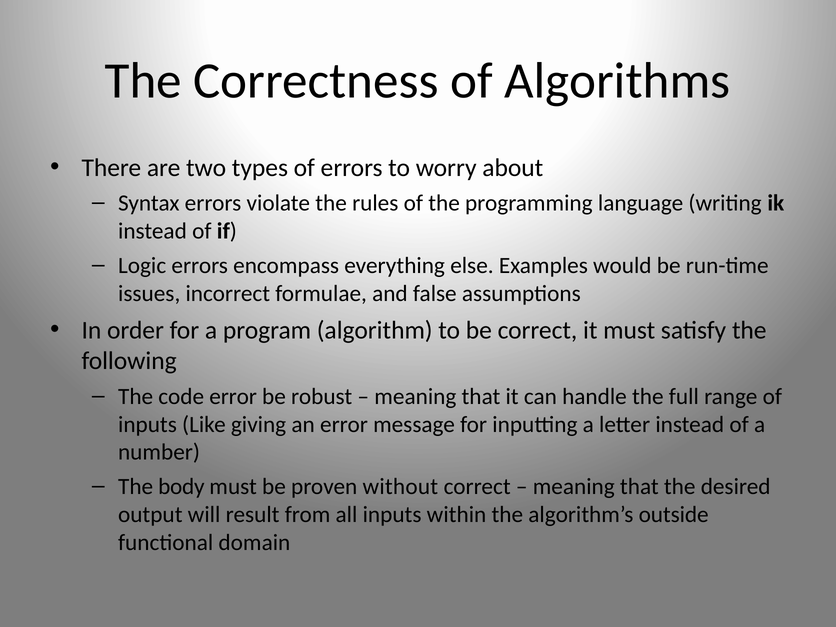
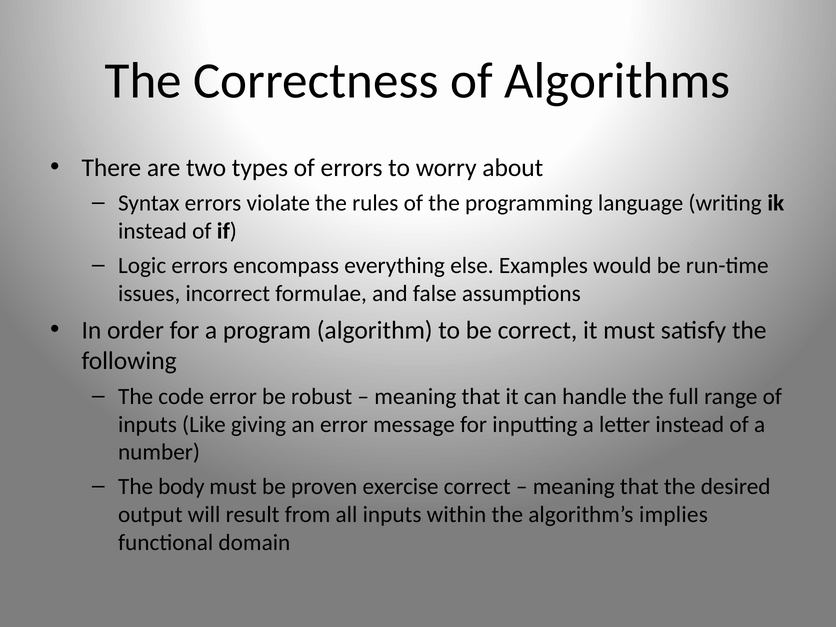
without: without -> exercise
outside: outside -> implies
